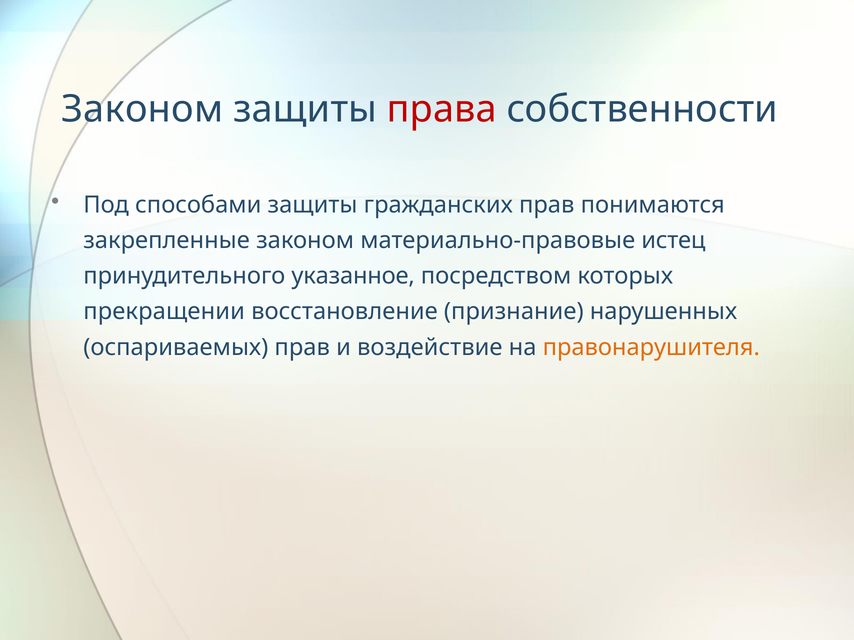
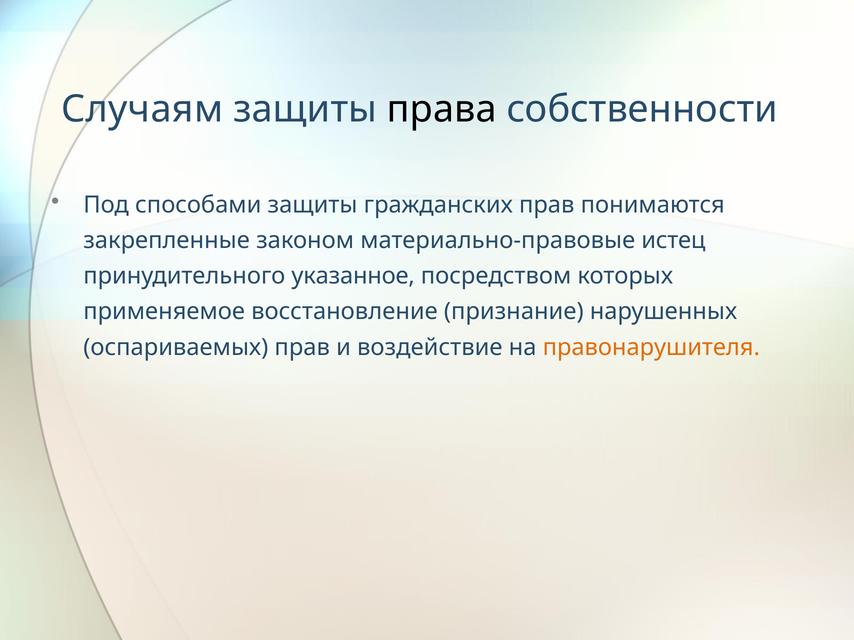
Законом at (142, 109): Законом -> Случаям
права colour: red -> black
прекращении: прекращении -> применяемое
